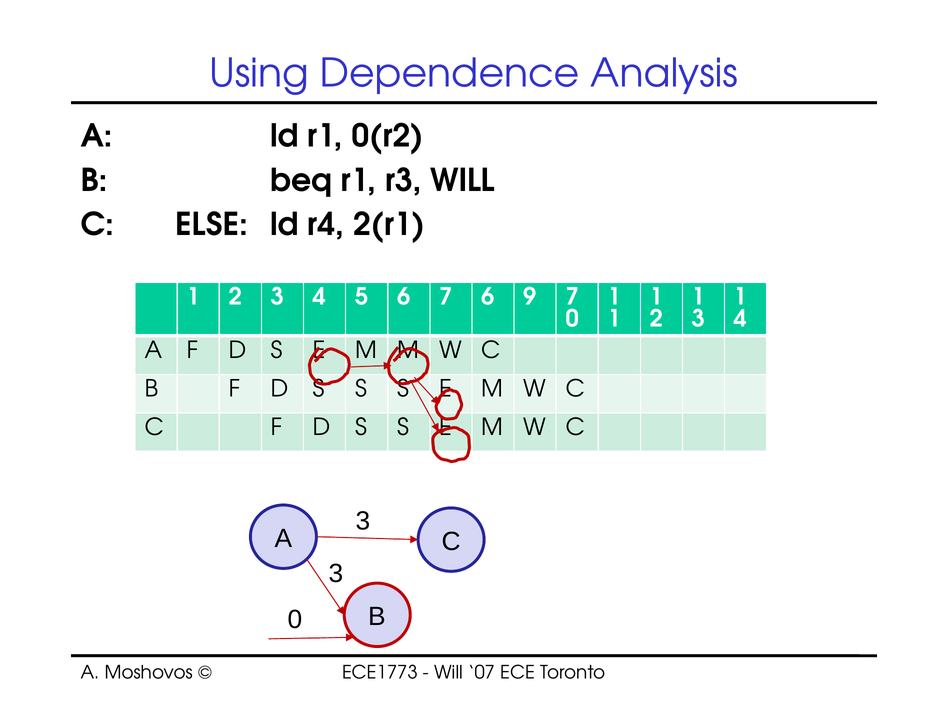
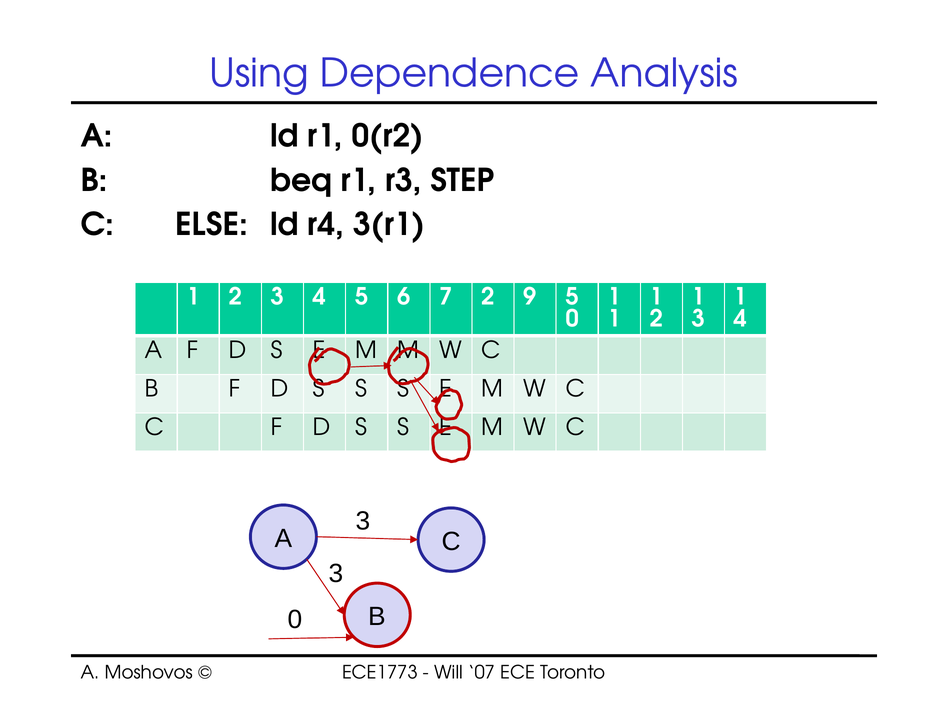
r3 WILL: WILL -> STEP
2(r1: 2(r1 -> 3(r1
7 6: 6 -> 2
9 7: 7 -> 5
